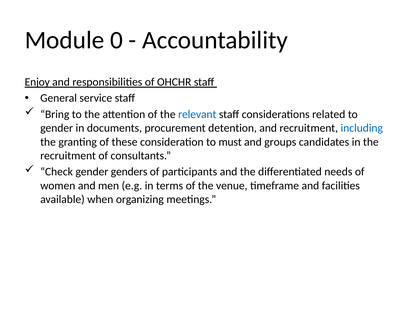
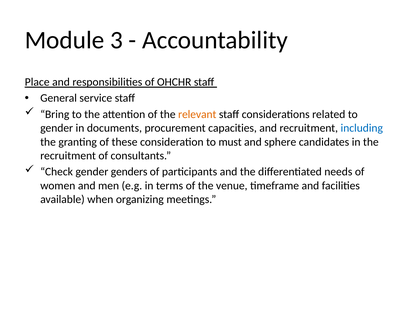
0: 0 -> 3
Enjoy: Enjoy -> Place
relevant colour: blue -> orange
detention: detention -> capacities
groups: groups -> sphere
